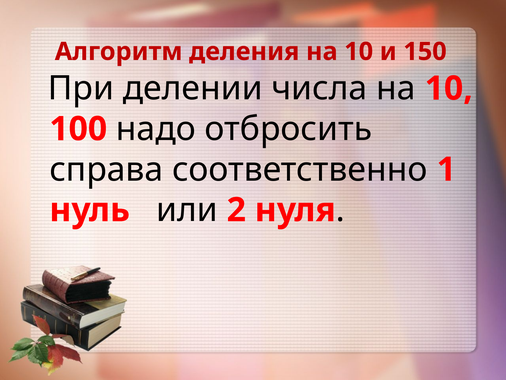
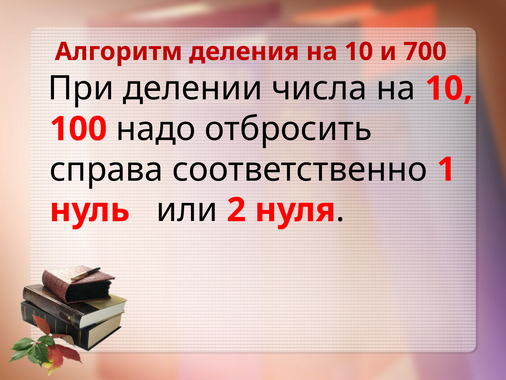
150: 150 -> 700
